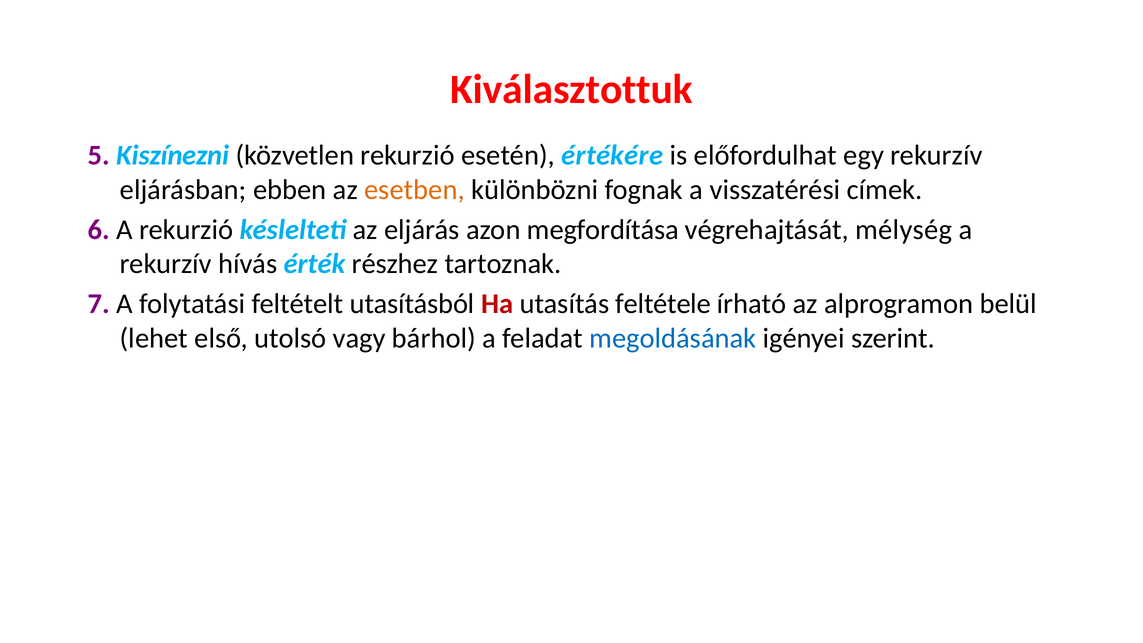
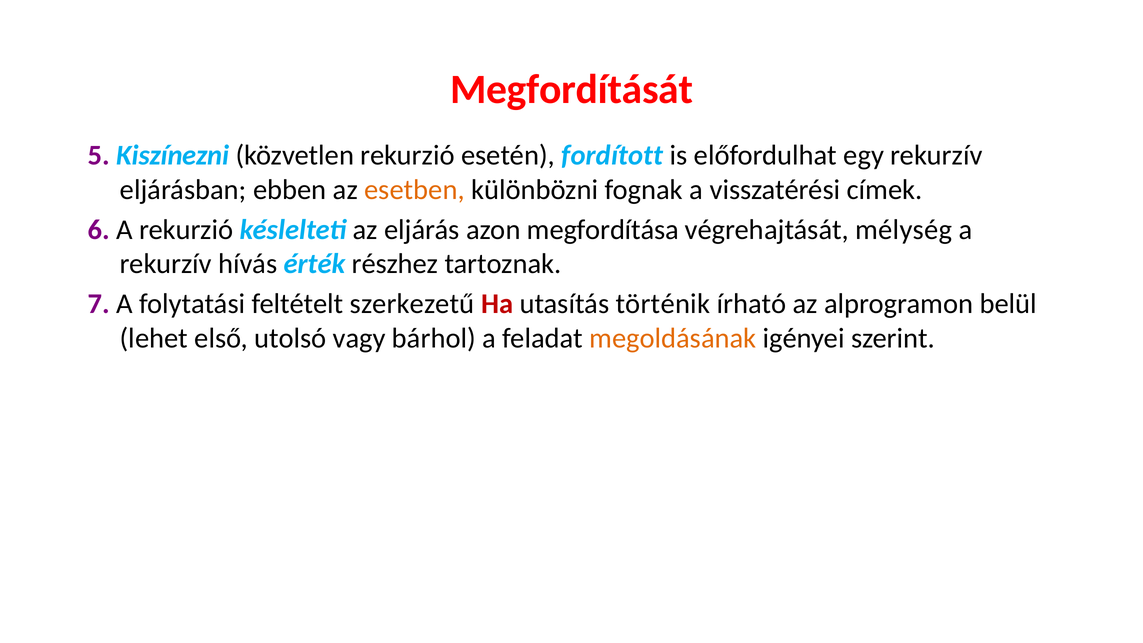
Kiválasztottuk: Kiválasztottuk -> Megfordítását
értékére: értékére -> fordított
utasításból: utasításból -> szerkezetű
feltétele: feltétele -> történik
megoldásának colour: blue -> orange
